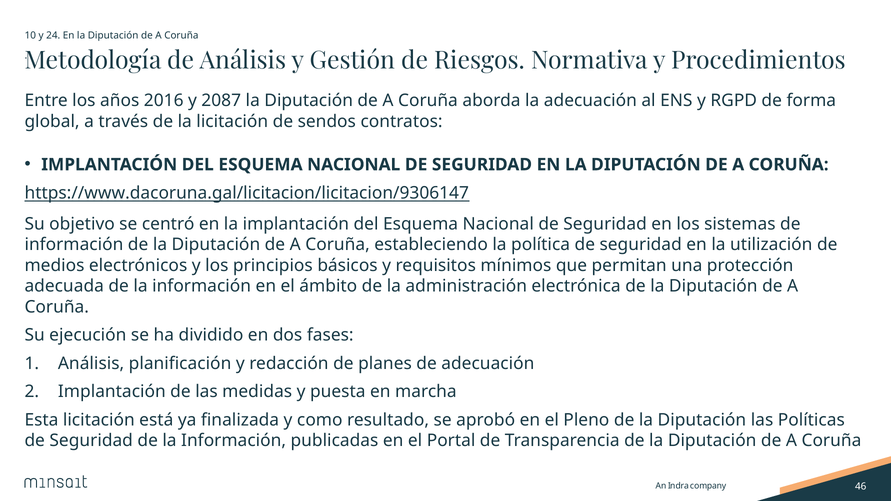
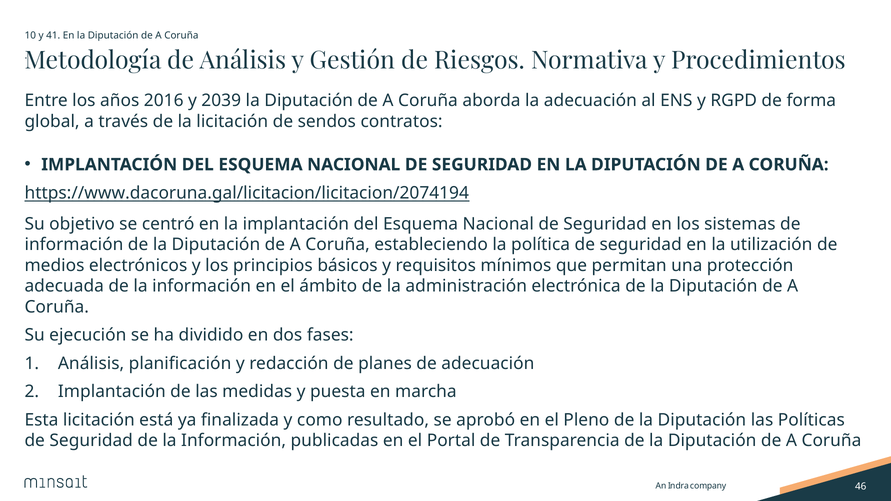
24: 24 -> 41
2087: 2087 -> 2039
https://www.dacoruna.gal/licitacion/licitacion/9306147: https://www.dacoruna.gal/licitacion/licitacion/9306147 -> https://www.dacoruna.gal/licitacion/licitacion/2074194
